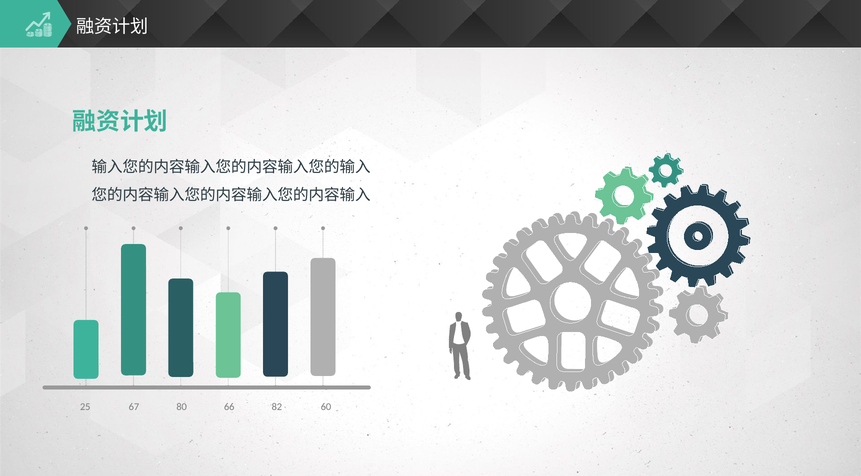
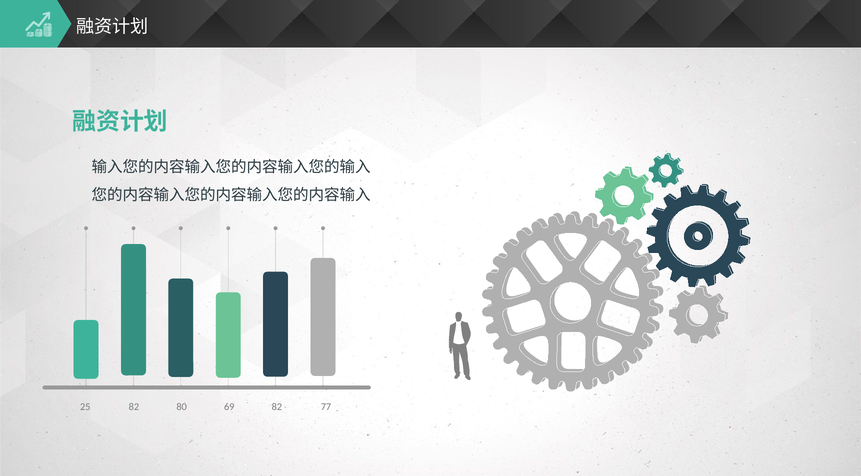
25 67: 67 -> 82
66: 66 -> 69
60: 60 -> 77
